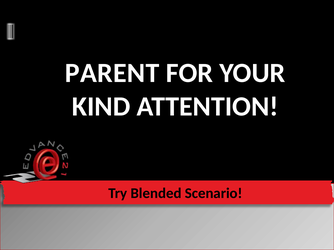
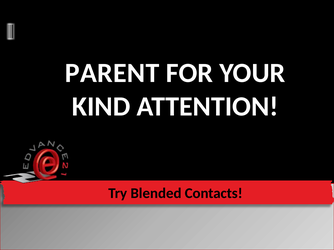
Scenario: Scenario -> Contacts
